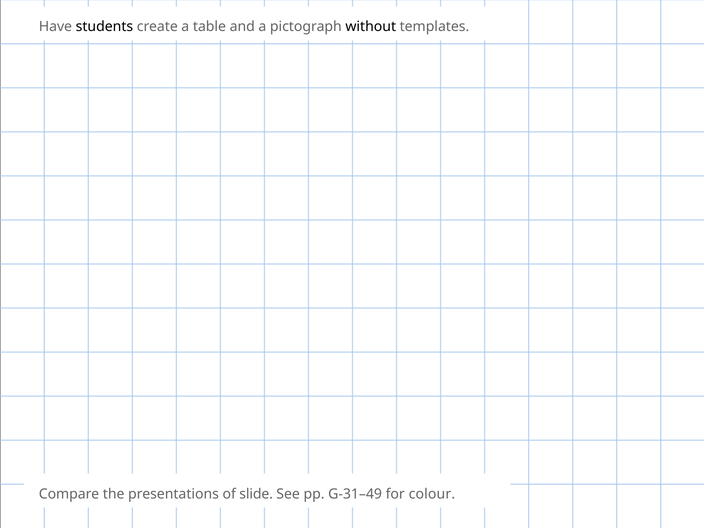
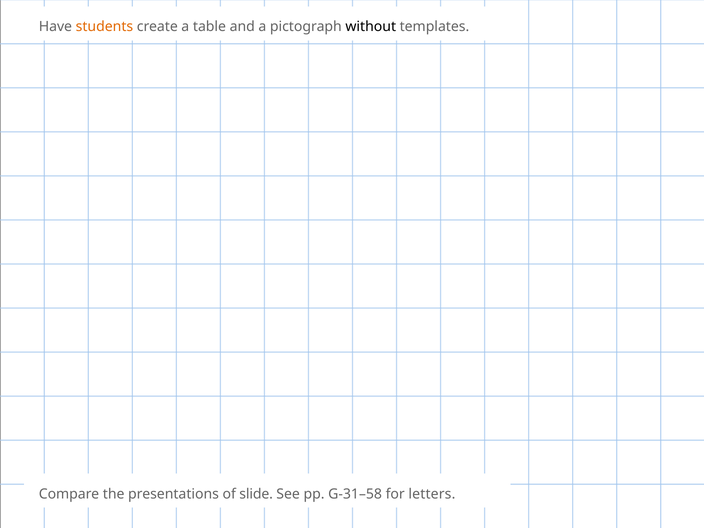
students colour: black -> orange
G-31–49: G-31–49 -> G-31–58
colour: colour -> letters
